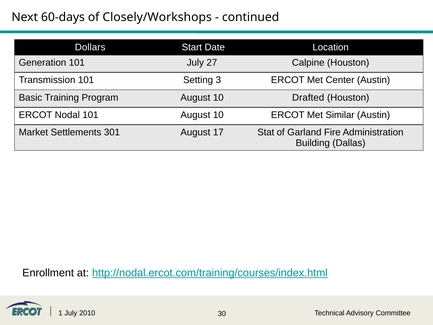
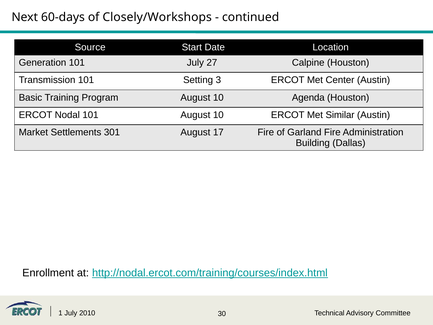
Dollars: Dollars -> Source
Drafted: Drafted -> Agenda
17 Stat: Stat -> Fire
